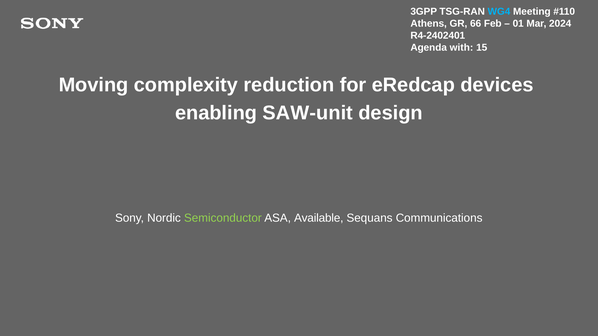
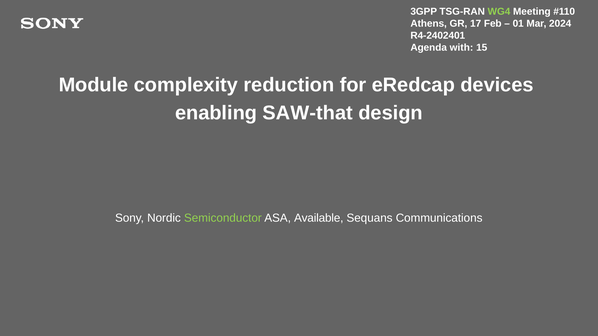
WG4 colour: light blue -> light green
66: 66 -> 17
Moving: Moving -> Module
SAW-unit: SAW-unit -> SAW-that
